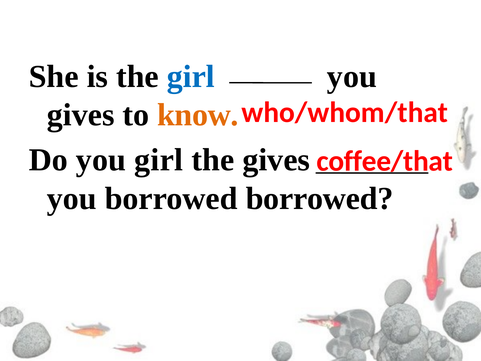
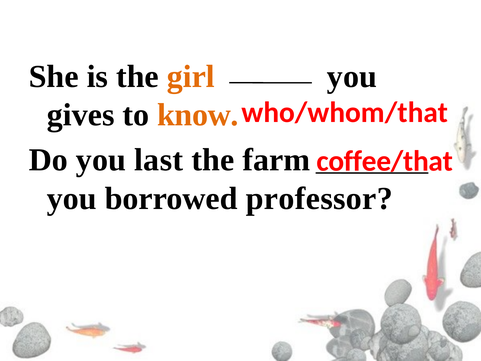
girl at (191, 76) colour: blue -> orange
you girl: girl -> last
the gives: gives -> farm
borrowed borrowed: borrowed -> professor
